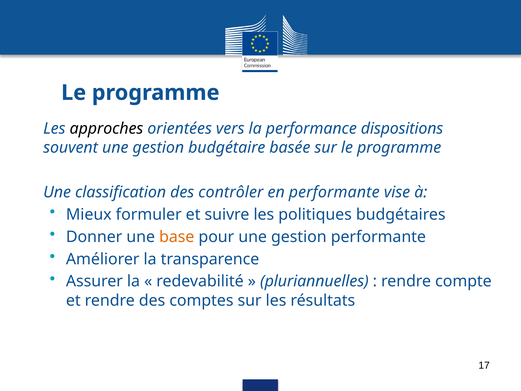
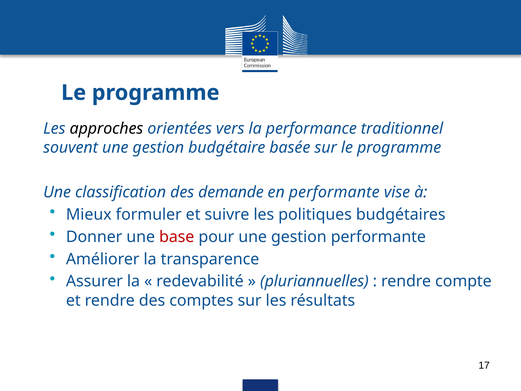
dispositions: dispositions -> traditionnel
contrôler: contrôler -> demande
base colour: orange -> red
